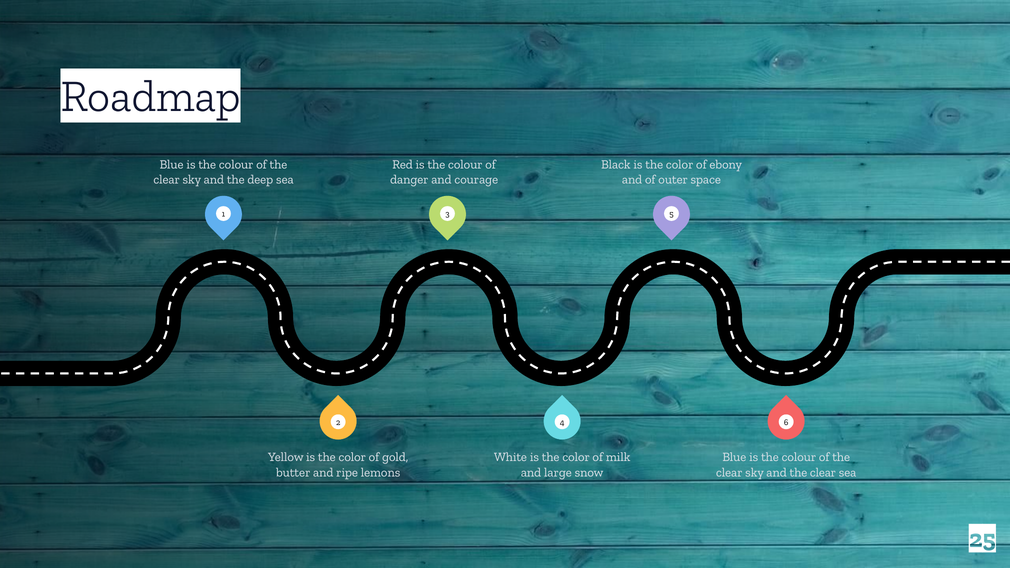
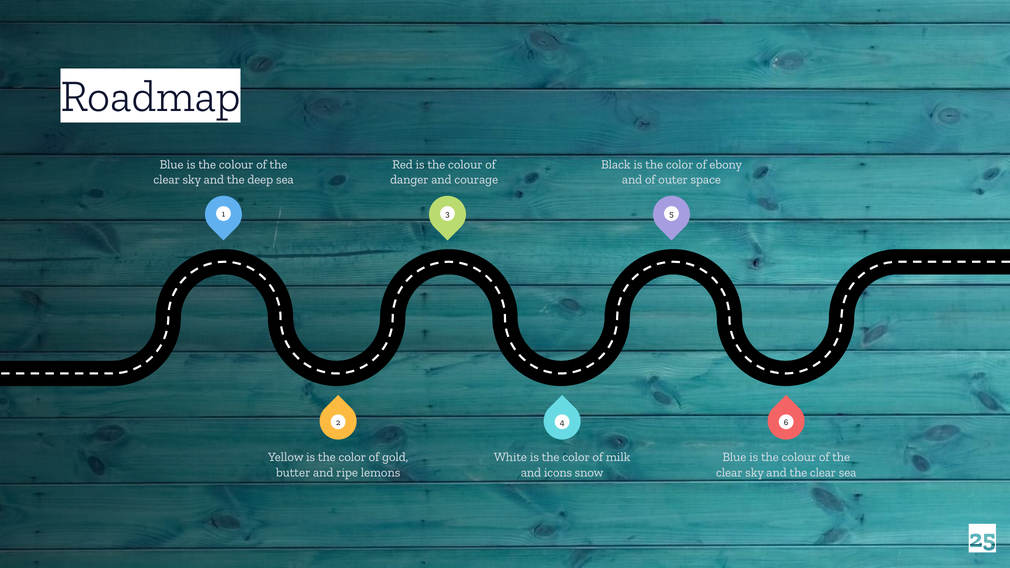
large: large -> icons
